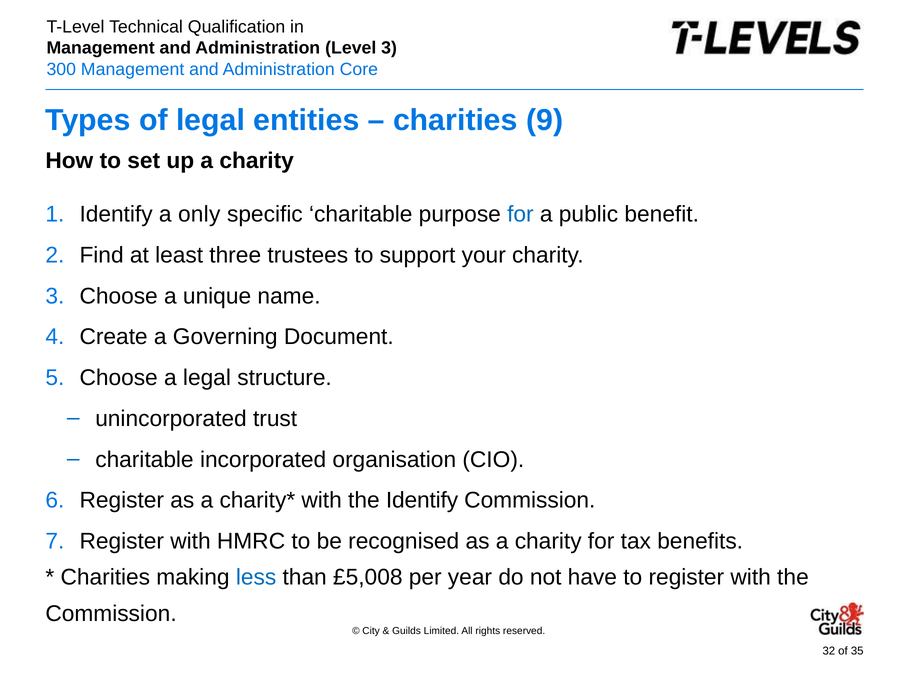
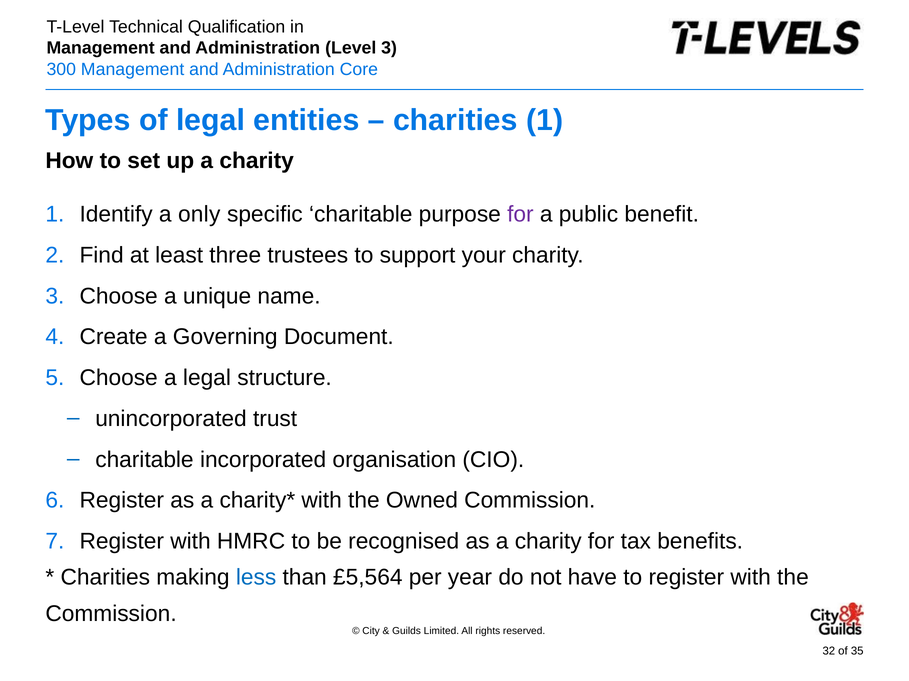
charities 9: 9 -> 1
for at (520, 215) colour: blue -> purple
the Identify: Identify -> Owned
£5,008: £5,008 -> £5,564
